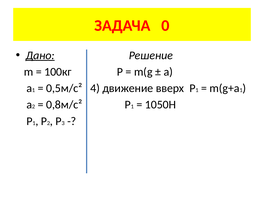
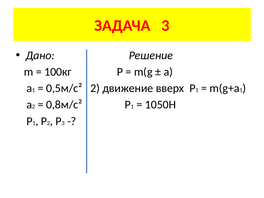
ЗАДАЧА 0: 0 -> 3
Дано underline: present -> none
0,5м/с² 4: 4 -> 2
